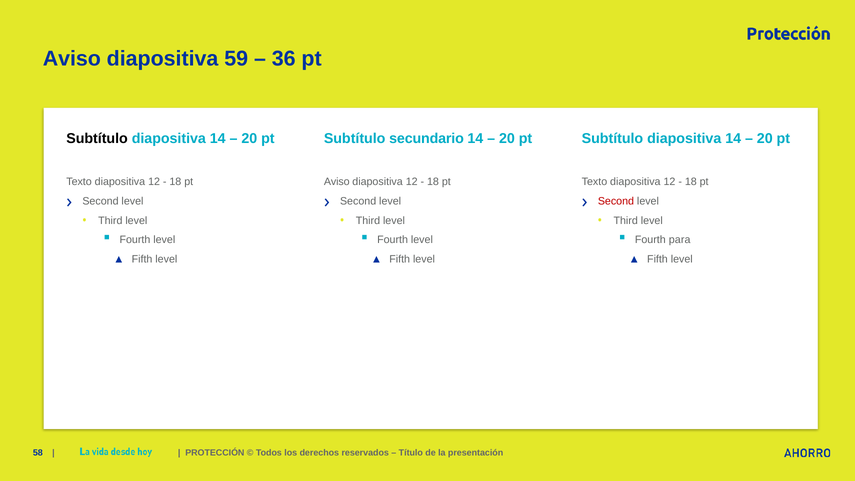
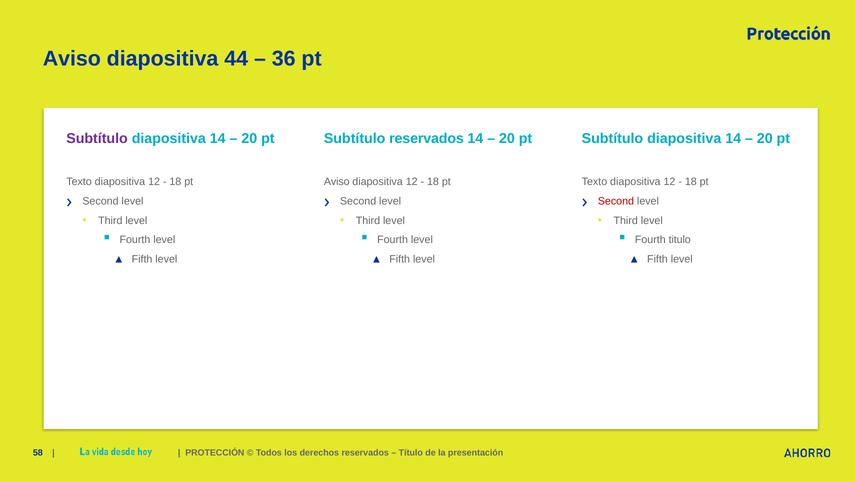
59: 59 -> 44
Subtítulo at (97, 138) colour: black -> purple
Subtítulo secundario: secundario -> reservados
para: para -> titulo
